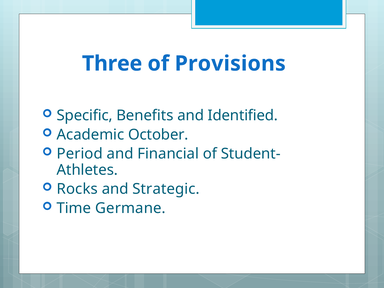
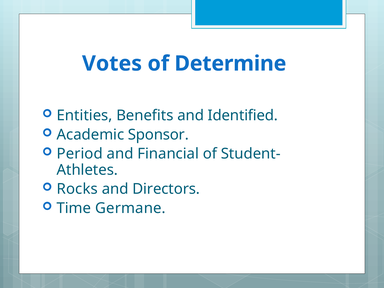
Three: Three -> Votes
Provisions: Provisions -> Determine
Specific: Specific -> Entities
October: October -> Sponsor
Strategic: Strategic -> Directors
